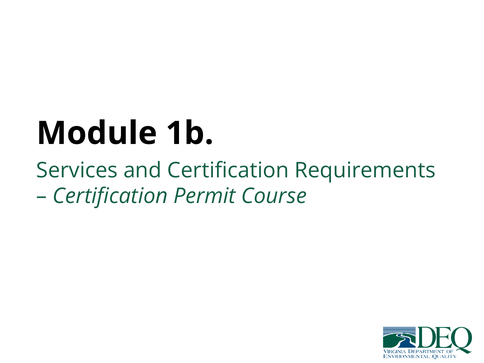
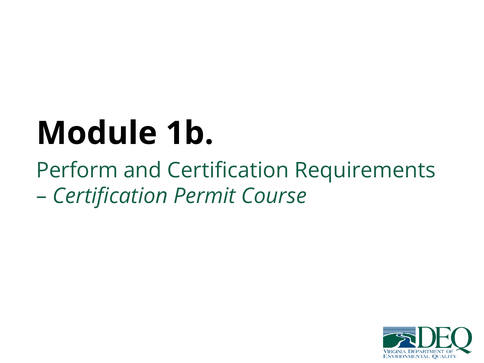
Services: Services -> Perform
